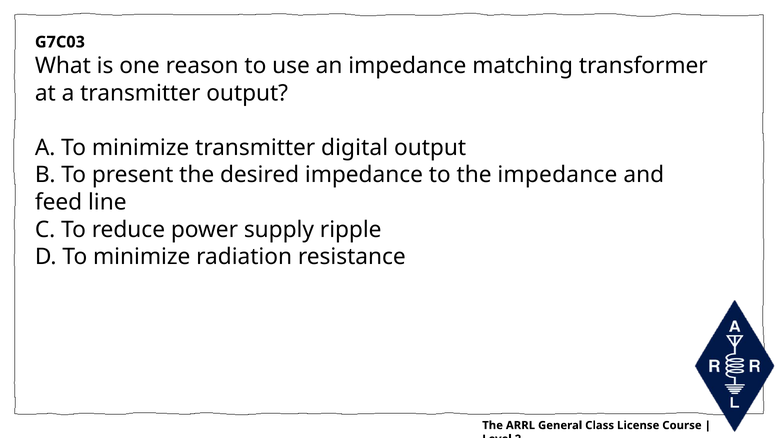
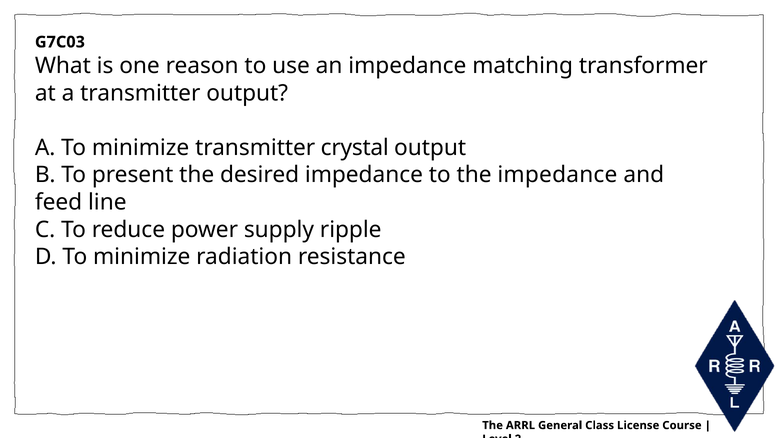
digital: digital -> crystal
